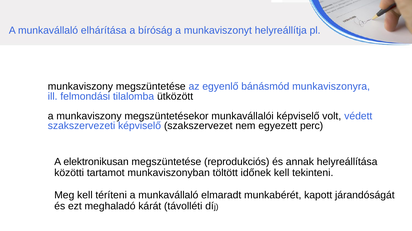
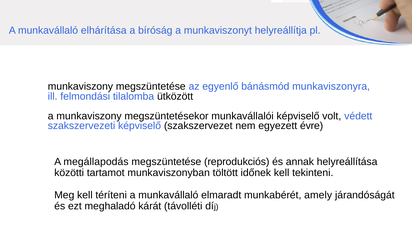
perc: perc -> évre
elektronikusan: elektronikusan -> megállapodás
kapott: kapott -> amely
